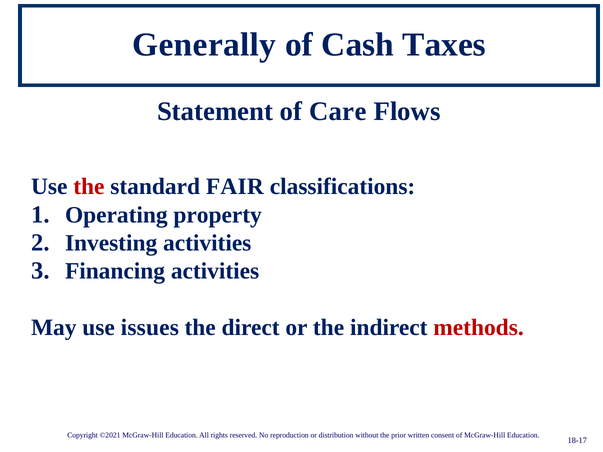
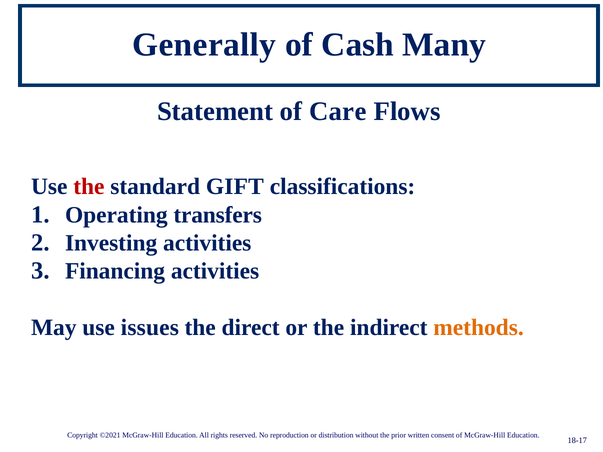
Taxes: Taxes -> Many
FAIR: FAIR -> GIFT
property: property -> transfers
methods colour: red -> orange
